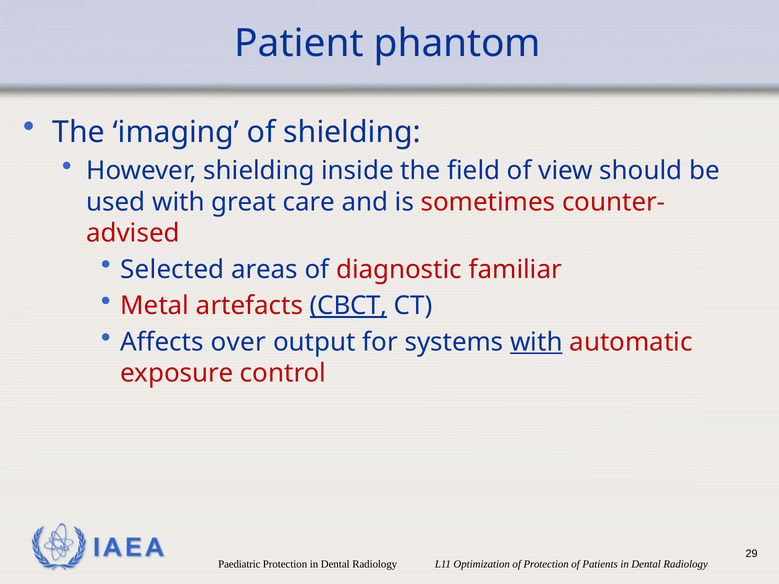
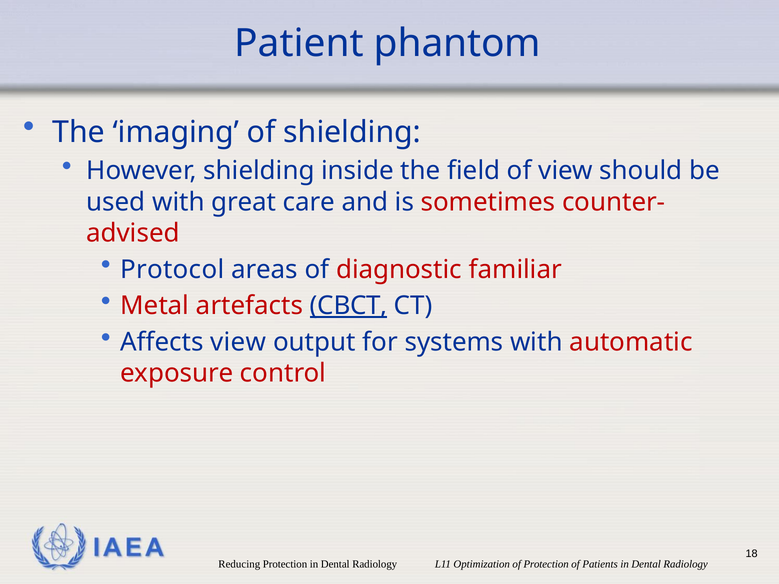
Selected: Selected -> Protocol
Affects over: over -> view
with at (536, 342) underline: present -> none
29: 29 -> 18
Paediatric: Paediatric -> Reducing
